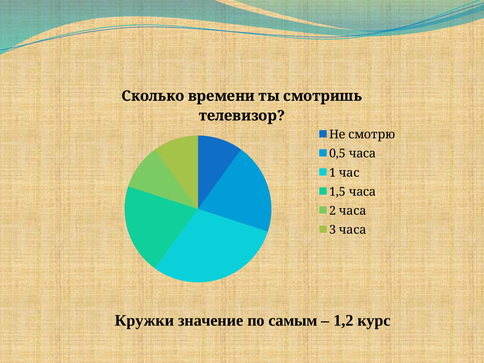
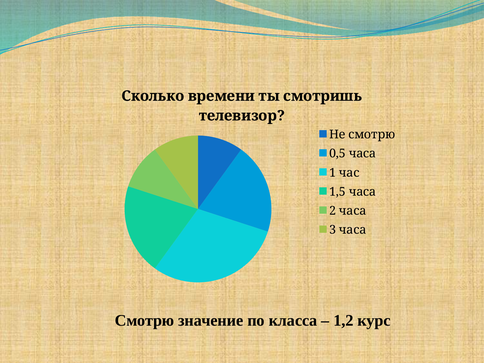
Кружки at (144, 320): Кружки -> Смотрю
самым: самым -> класса
